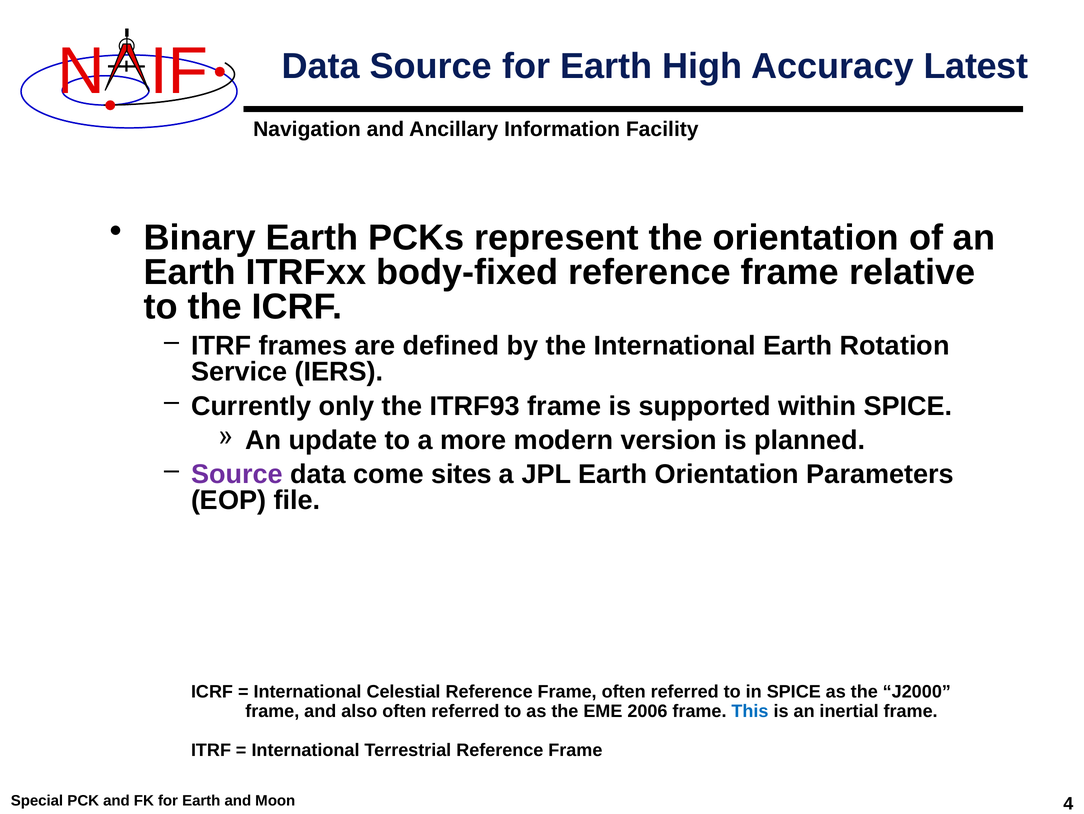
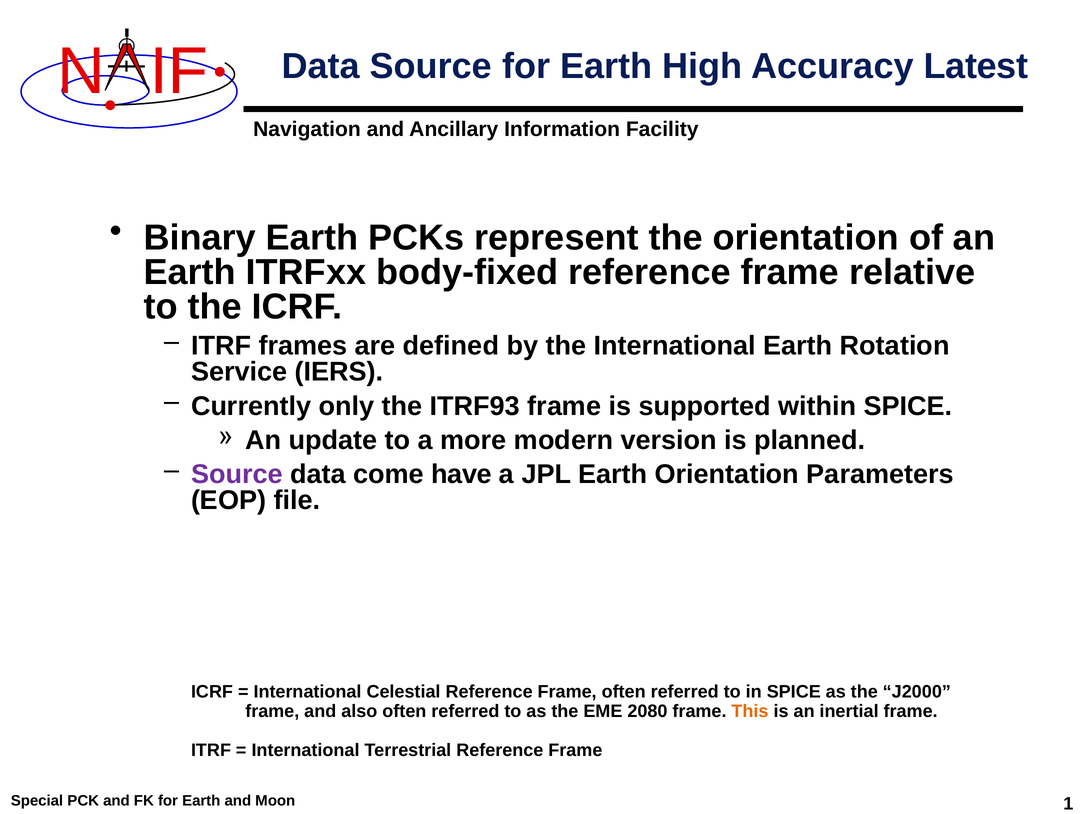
sites: sites -> have
2006: 2006 -> 2080
This colour: blue -> orange
4: 4 -> 1
